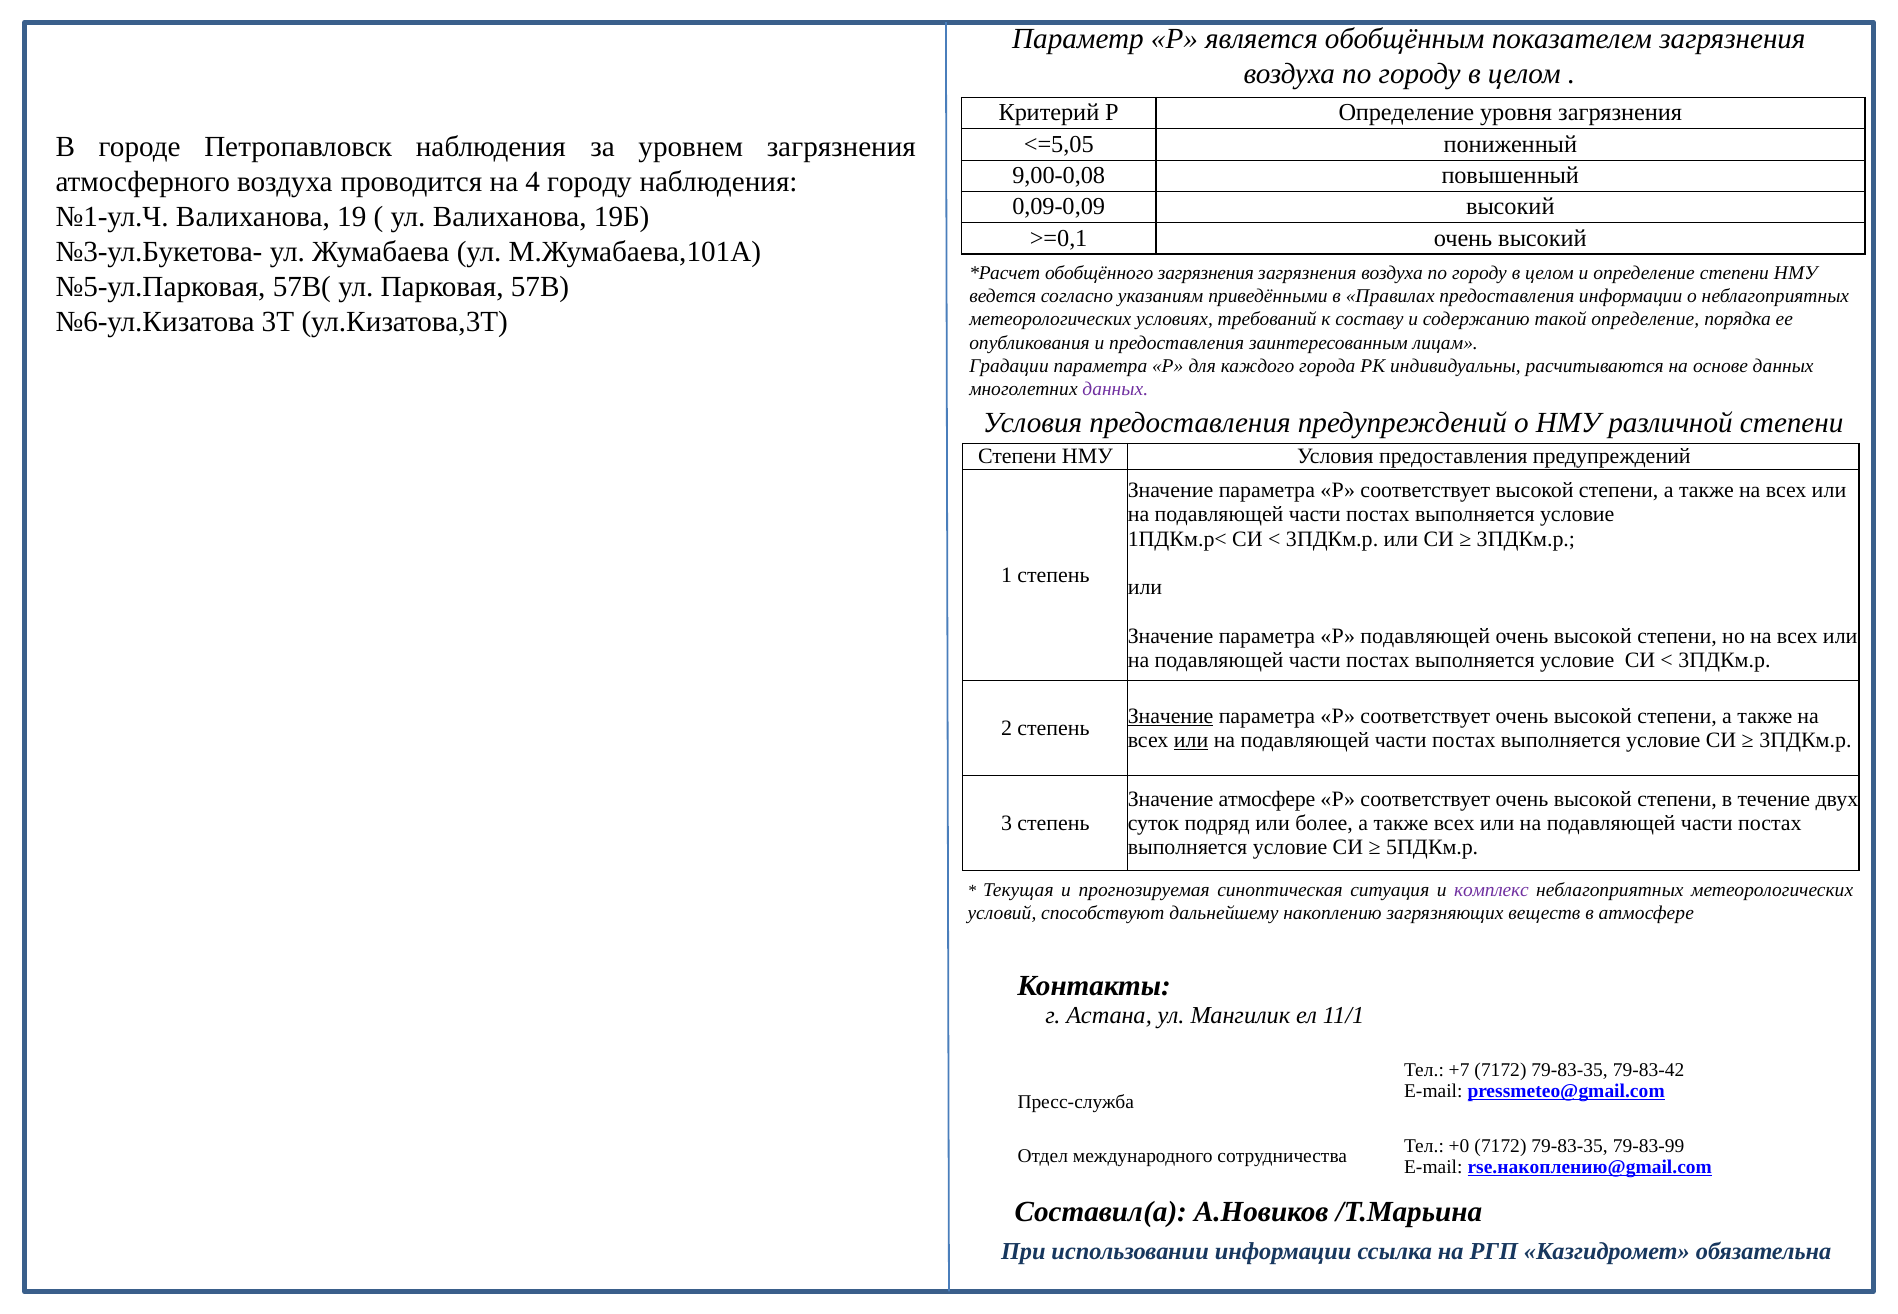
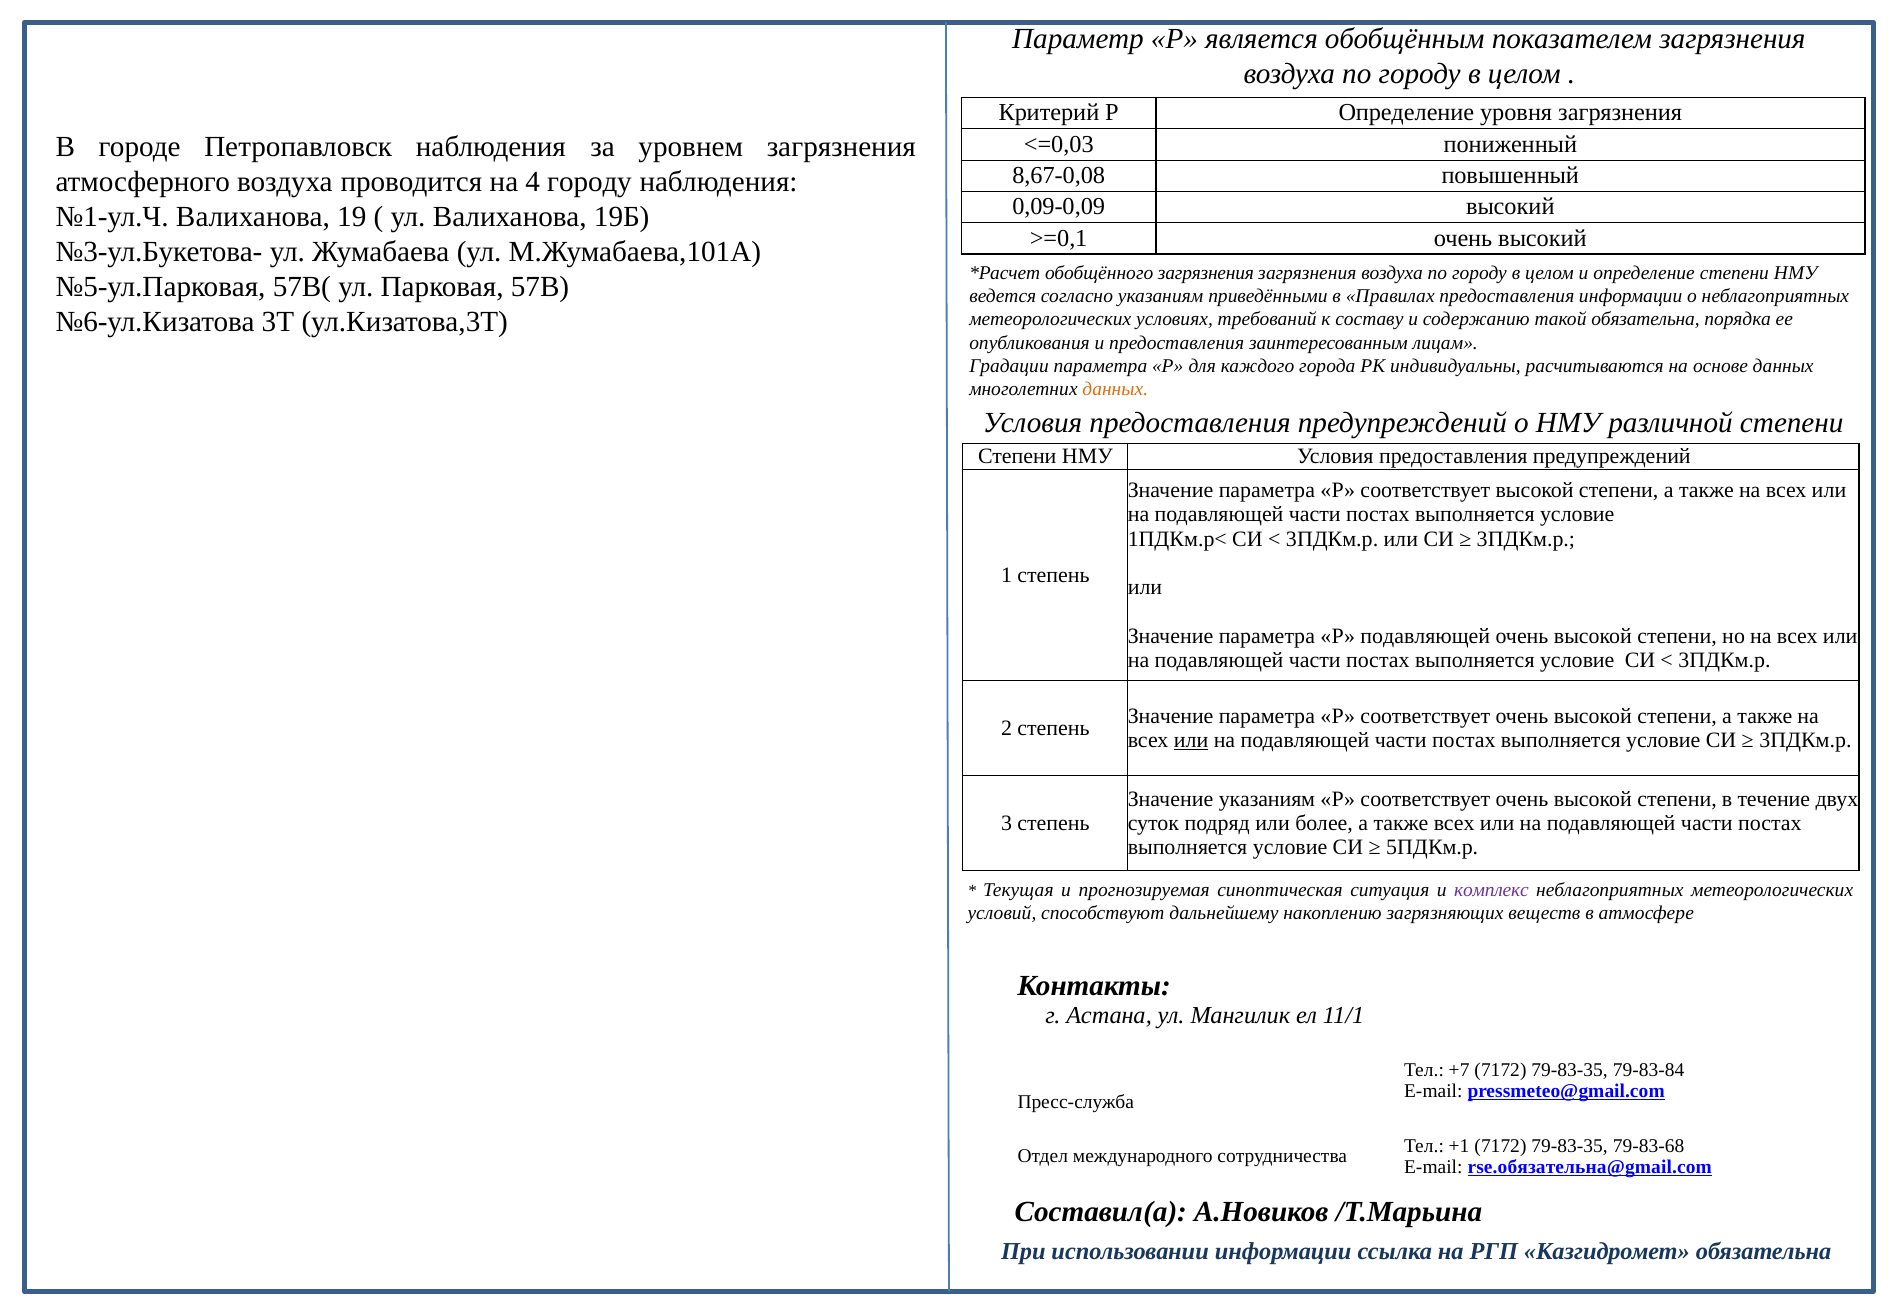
<=5,05: <=5,05 -> <=0,03
9,00-0,08: 9,00-0,08 -> 8,67-0,08
такой определение: определение -> обязательна
данных at (1115, 389) colour: purple -> orange
Значение at (1171, 716) underline: present -> none
Значение атмосфере: атмосфере -> указаниям
79-83-42: 79-83-42 -> 79-83-84
+0: +0 -> +1
79-83-99: 79-83-99 -> 79-83-68
rse.накоплению@gmail.com: rse.накоплению@gmail.com -> rse.обязательна@gmail.com
